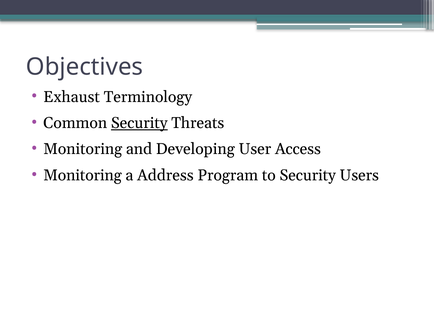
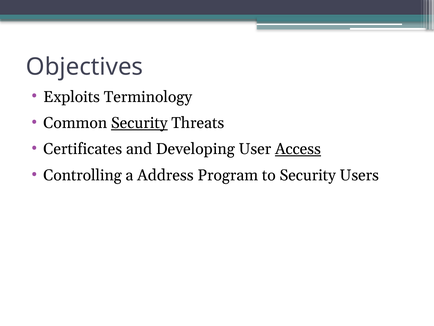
Exhaust: Exhaust -> Exploits
Monitoring at (83, 149): Monitoring -> Certificates
Access underline: none -> present
Monitoring at (83, 175): Monitoring -> Controlling
